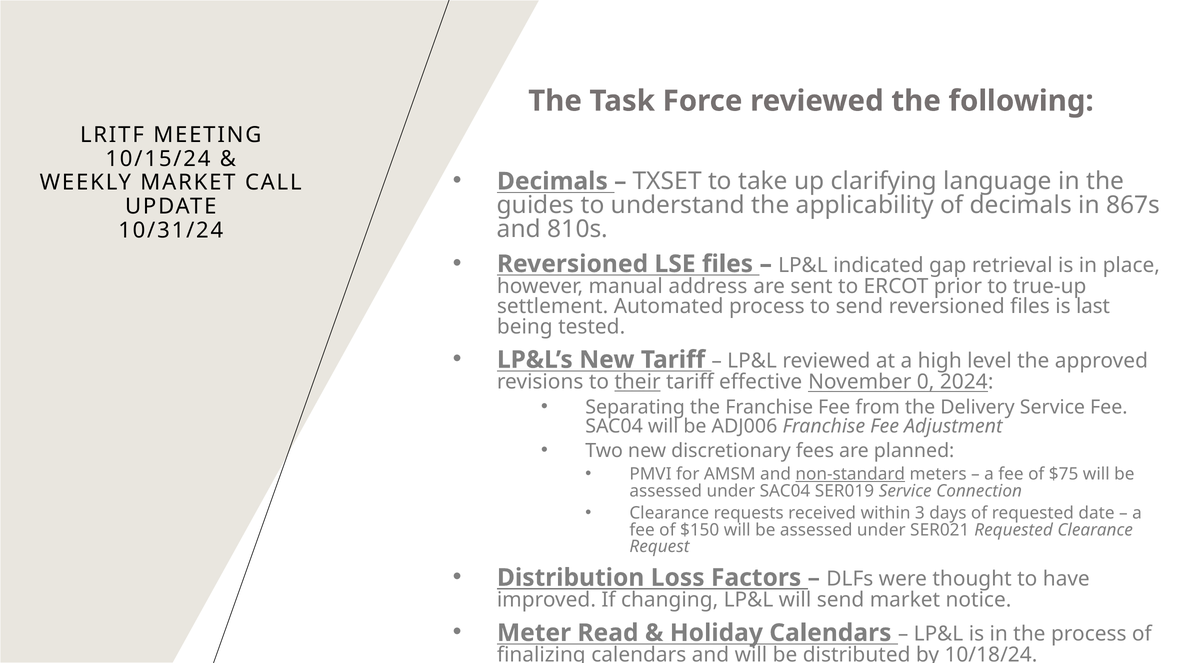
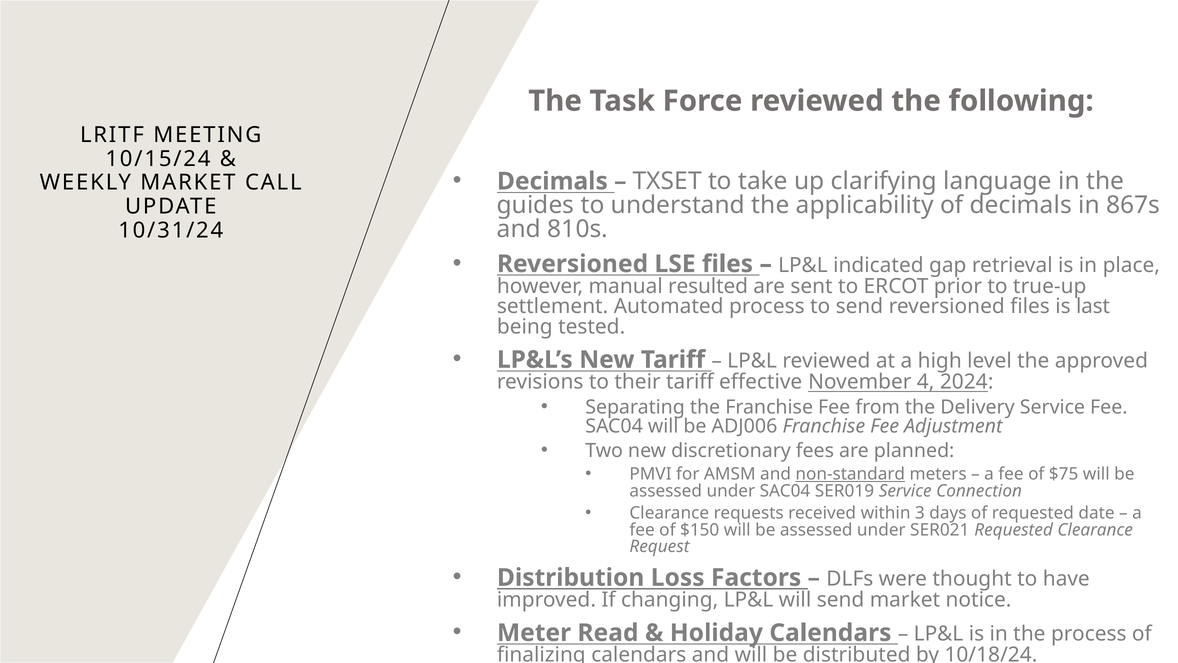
address: address -> resulted
their underline: present -> none
0: 0 -> 4
